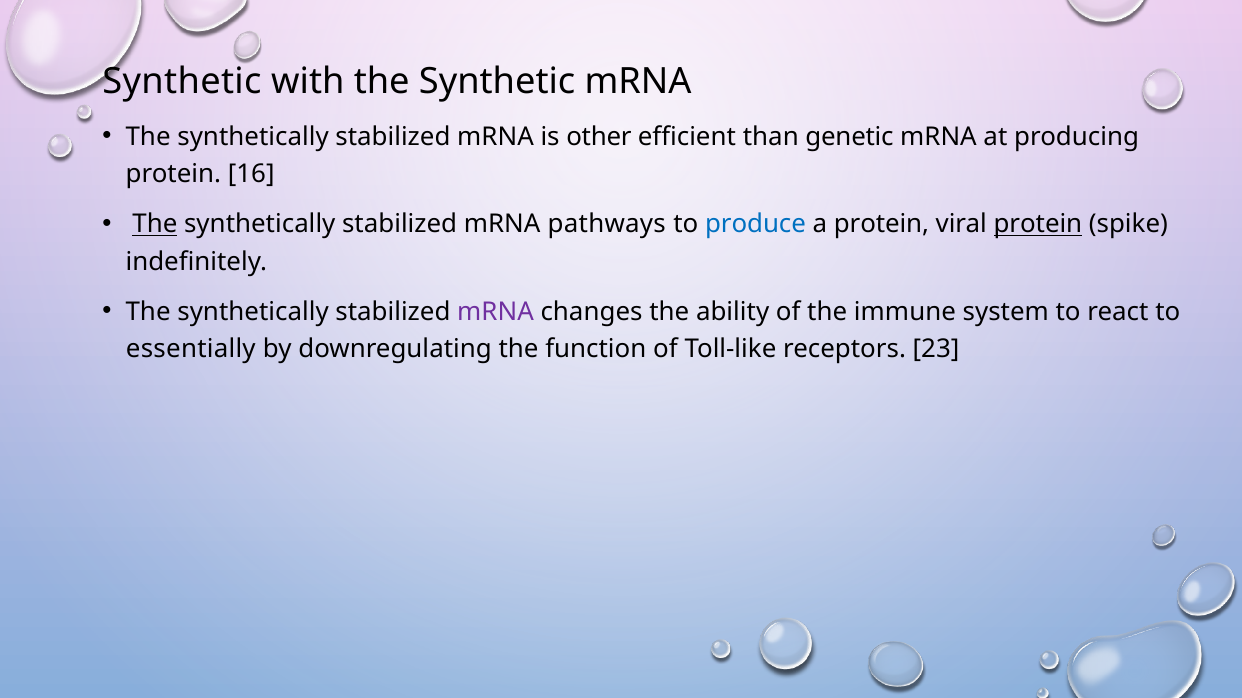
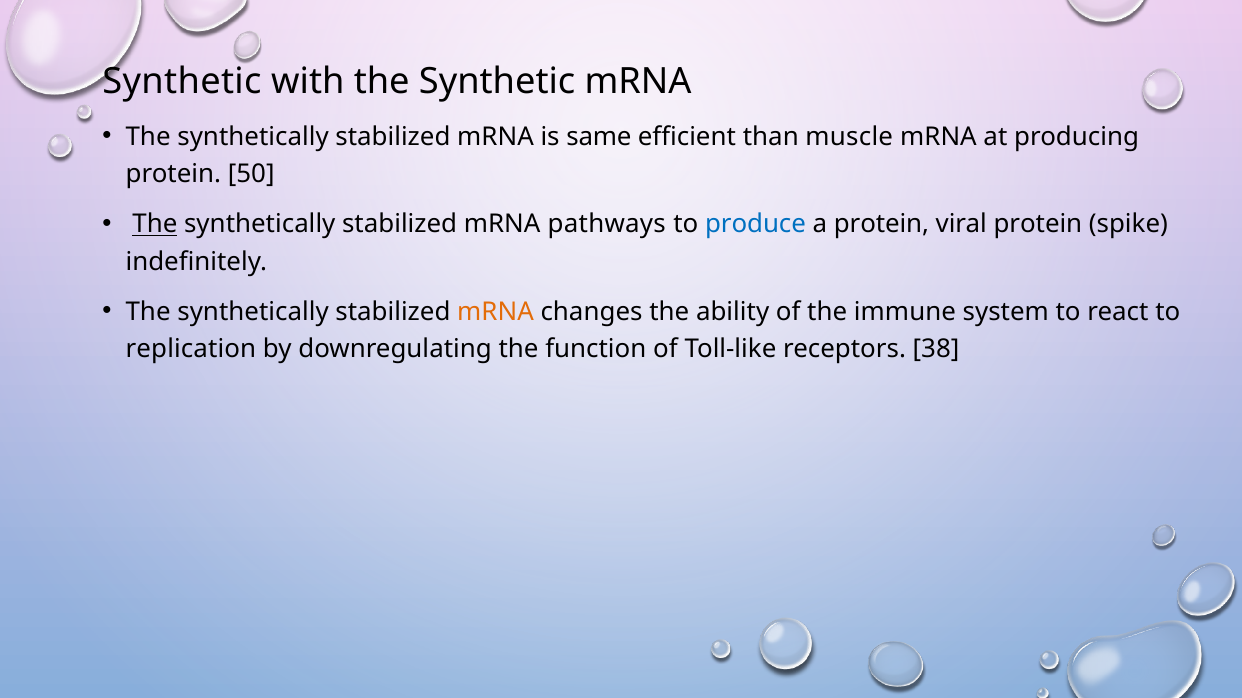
other: other -> same
genetic: genetic -> muscle
16: 16 -> 50
protein at (1038, 225) underline: present -> none
mRNA at (495, 312) colour: purple -> orange
essentially: essentially -> replication
23: 23 -> 38
